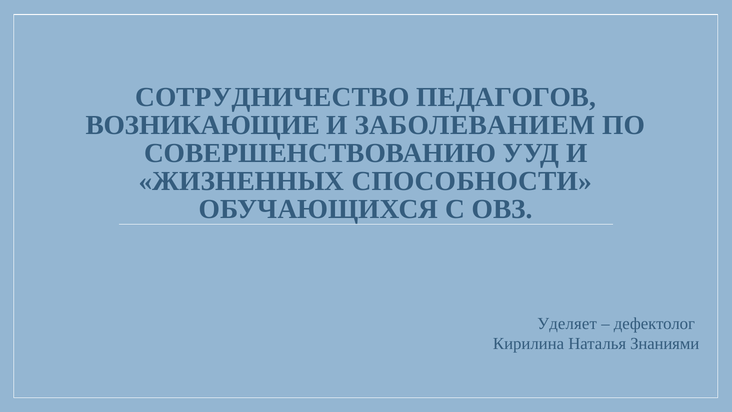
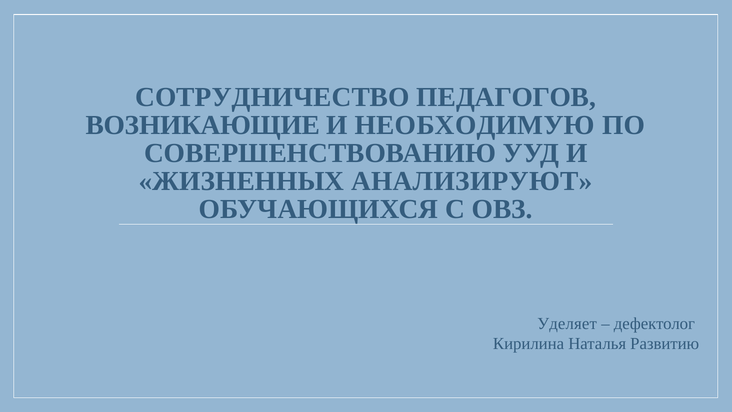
ЗАБОЛЕВАНИЕМ: ЗАБОЛЕВАНИЕМ -> НЕОБХОДИМУЮ
СПОСОБНОСТИ: СПОСОБНОСТИ -> АНАЛИЗИРУЮТ
Знаниями: Знаниями -> Развитию
